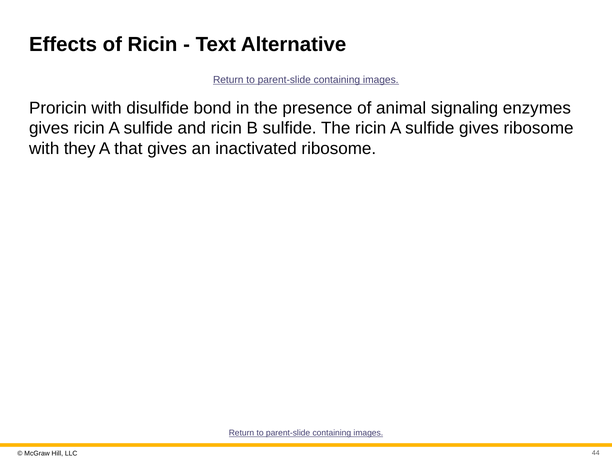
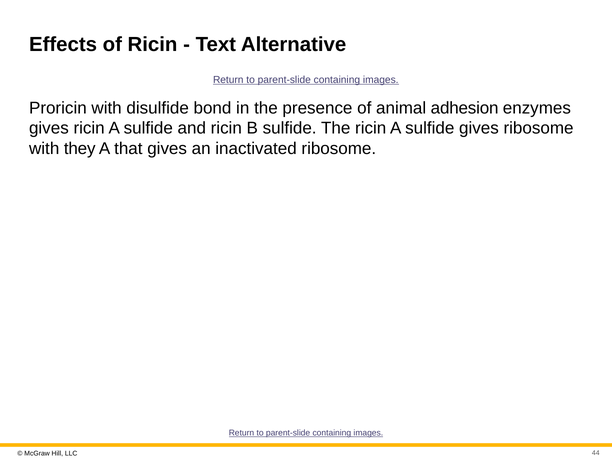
signaling: signaling -> adhesion
